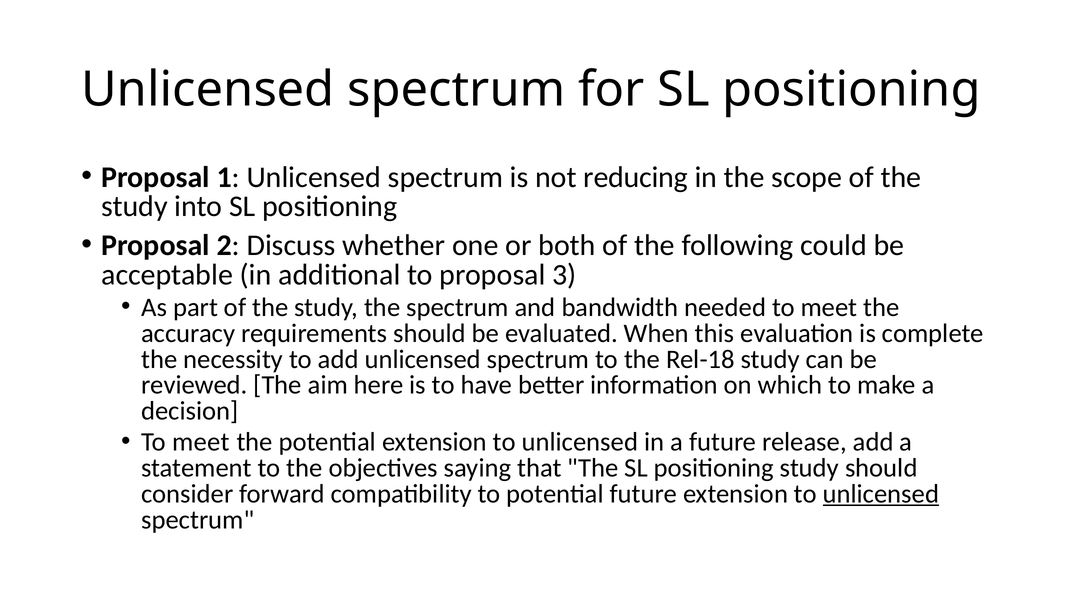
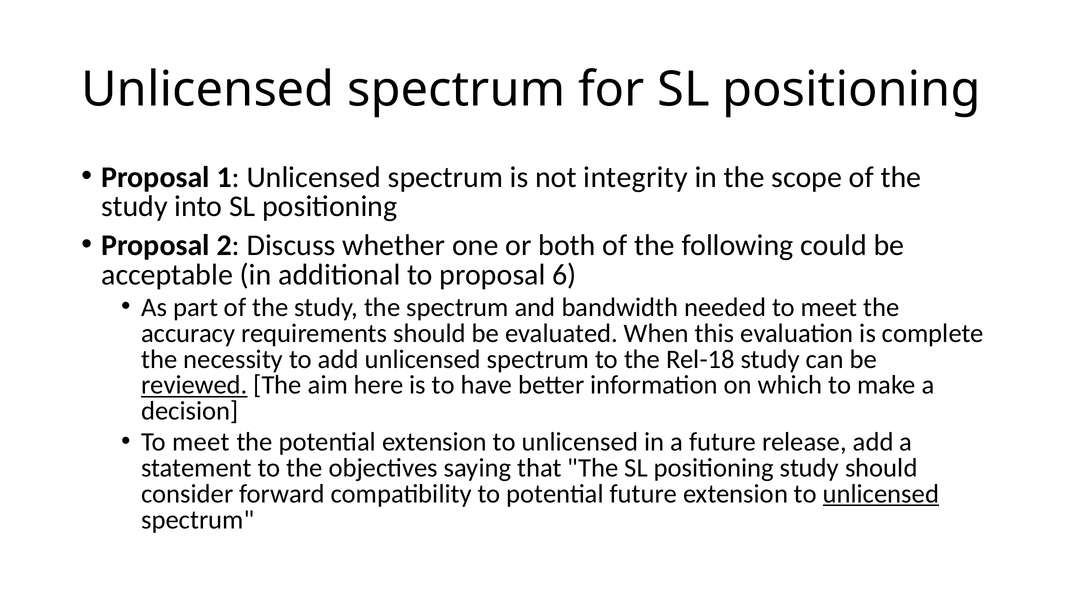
reducing: reducing -> integrity
3: 3 -> 6
reviewed underline: none -> present
